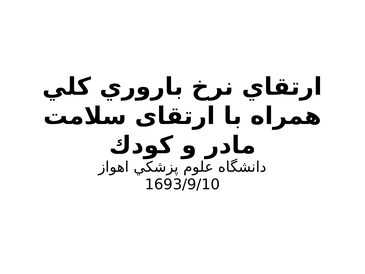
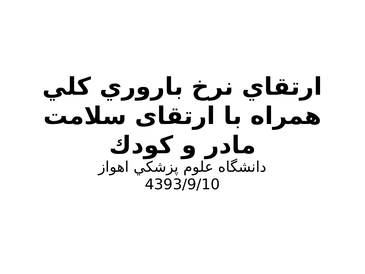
1693/9/10: 1693/9/10 -> 4393/9/10
